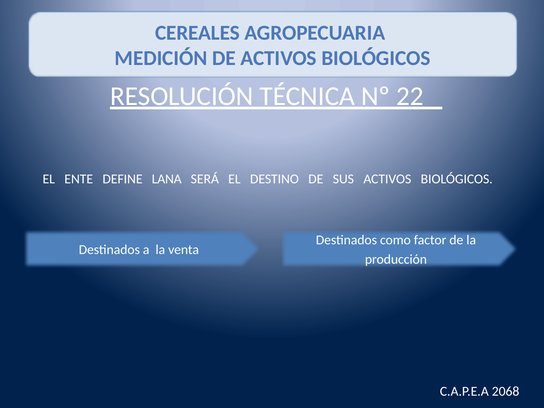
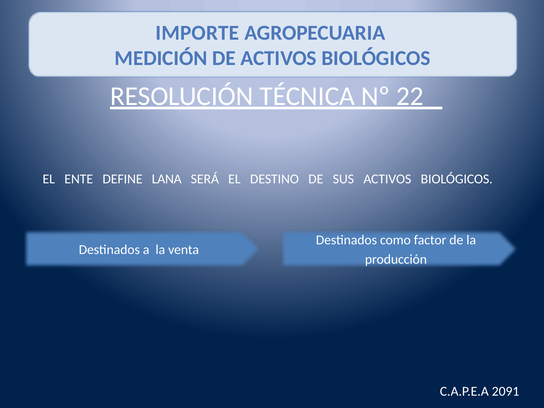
CEREALES: CEREALES -> IMPORTE
2068: 2068 -> 2091
